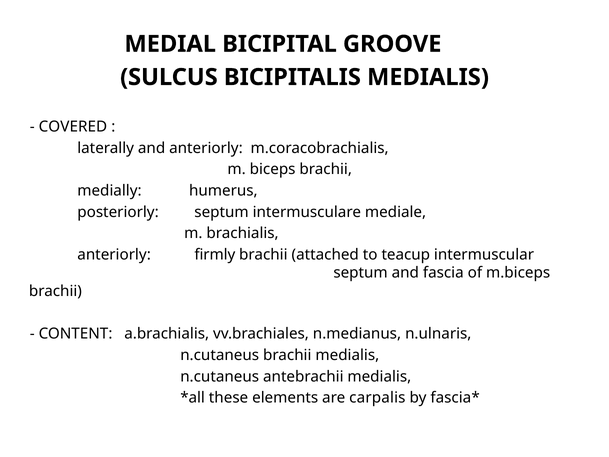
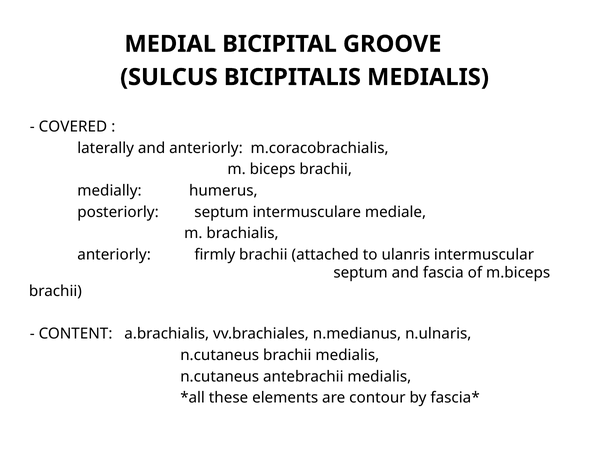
teacup: teacup -> ulanris
carpalis: carpalis -> contour
